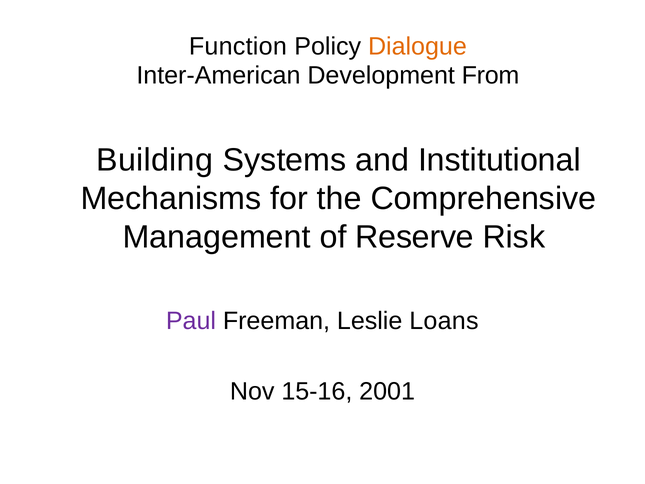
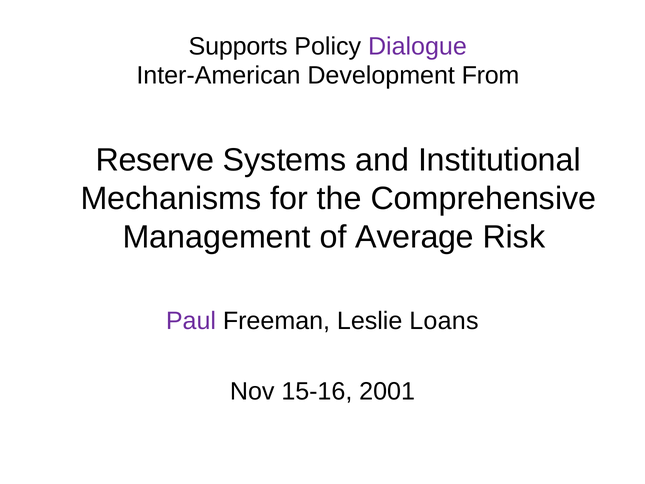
Function: Function -> Supports
Dialogue colour: orange -> purple
Building: Building -> Reserve
Reserve: Reserve -> Average
